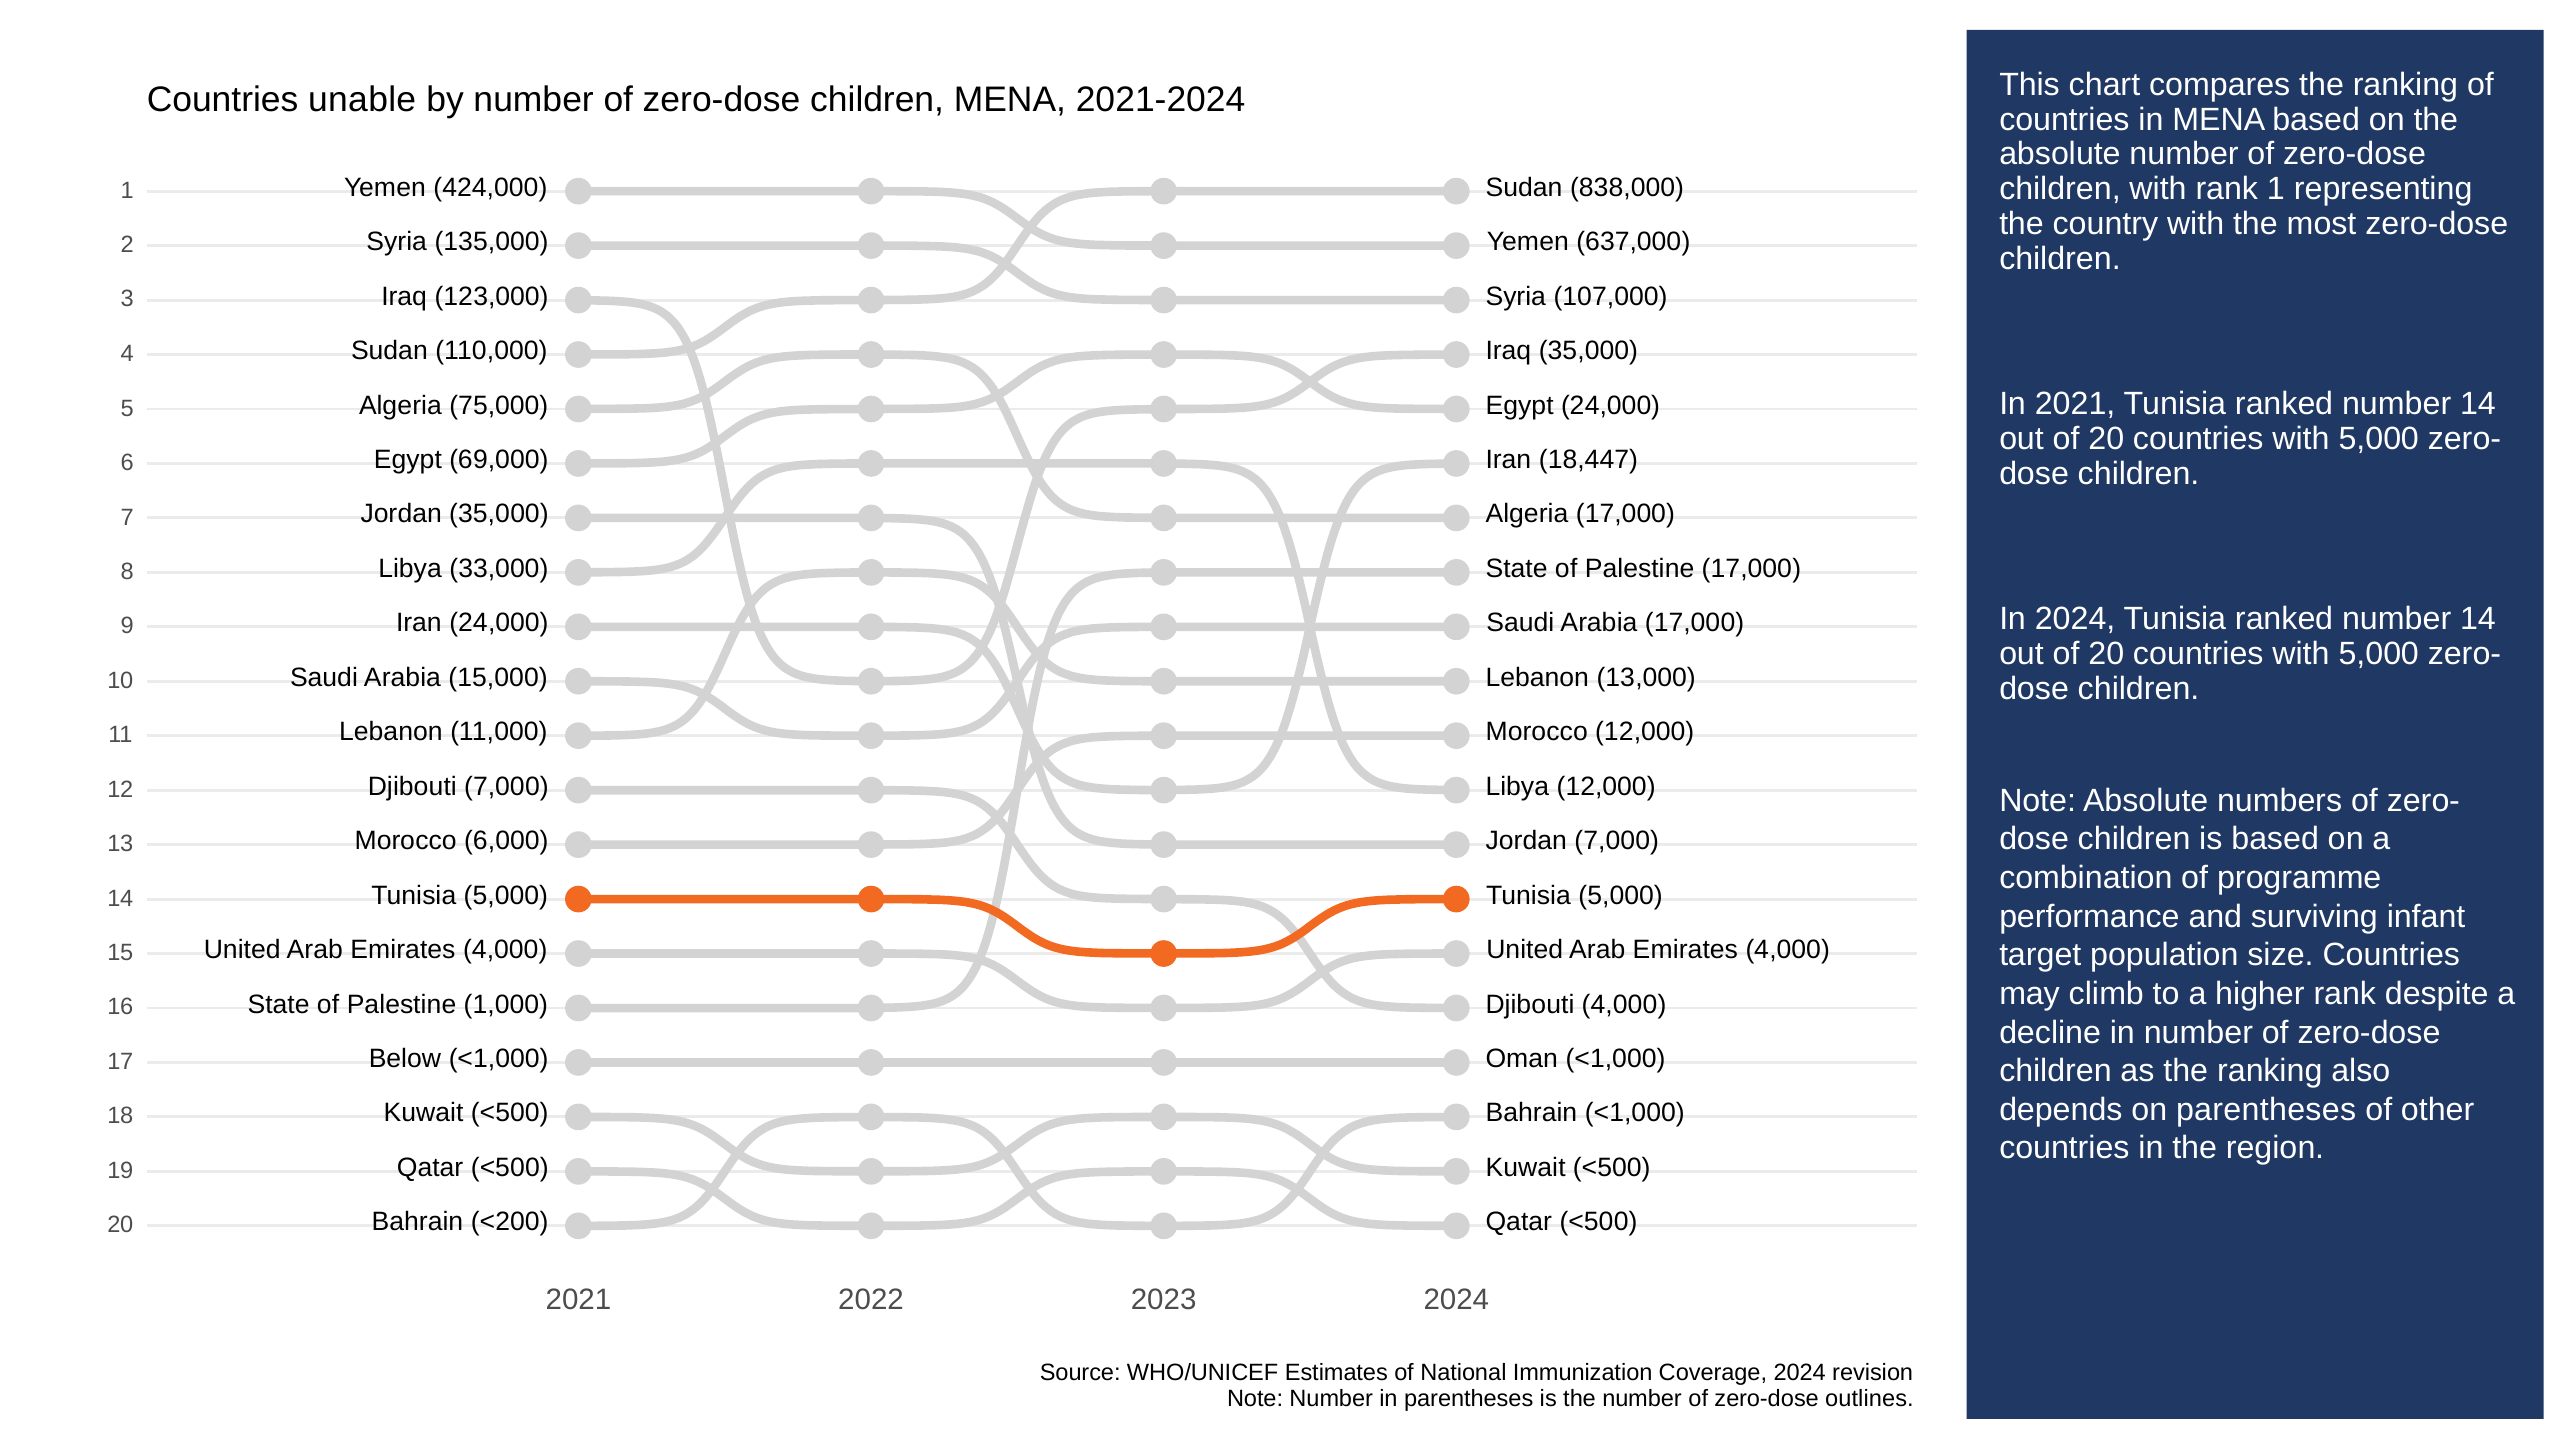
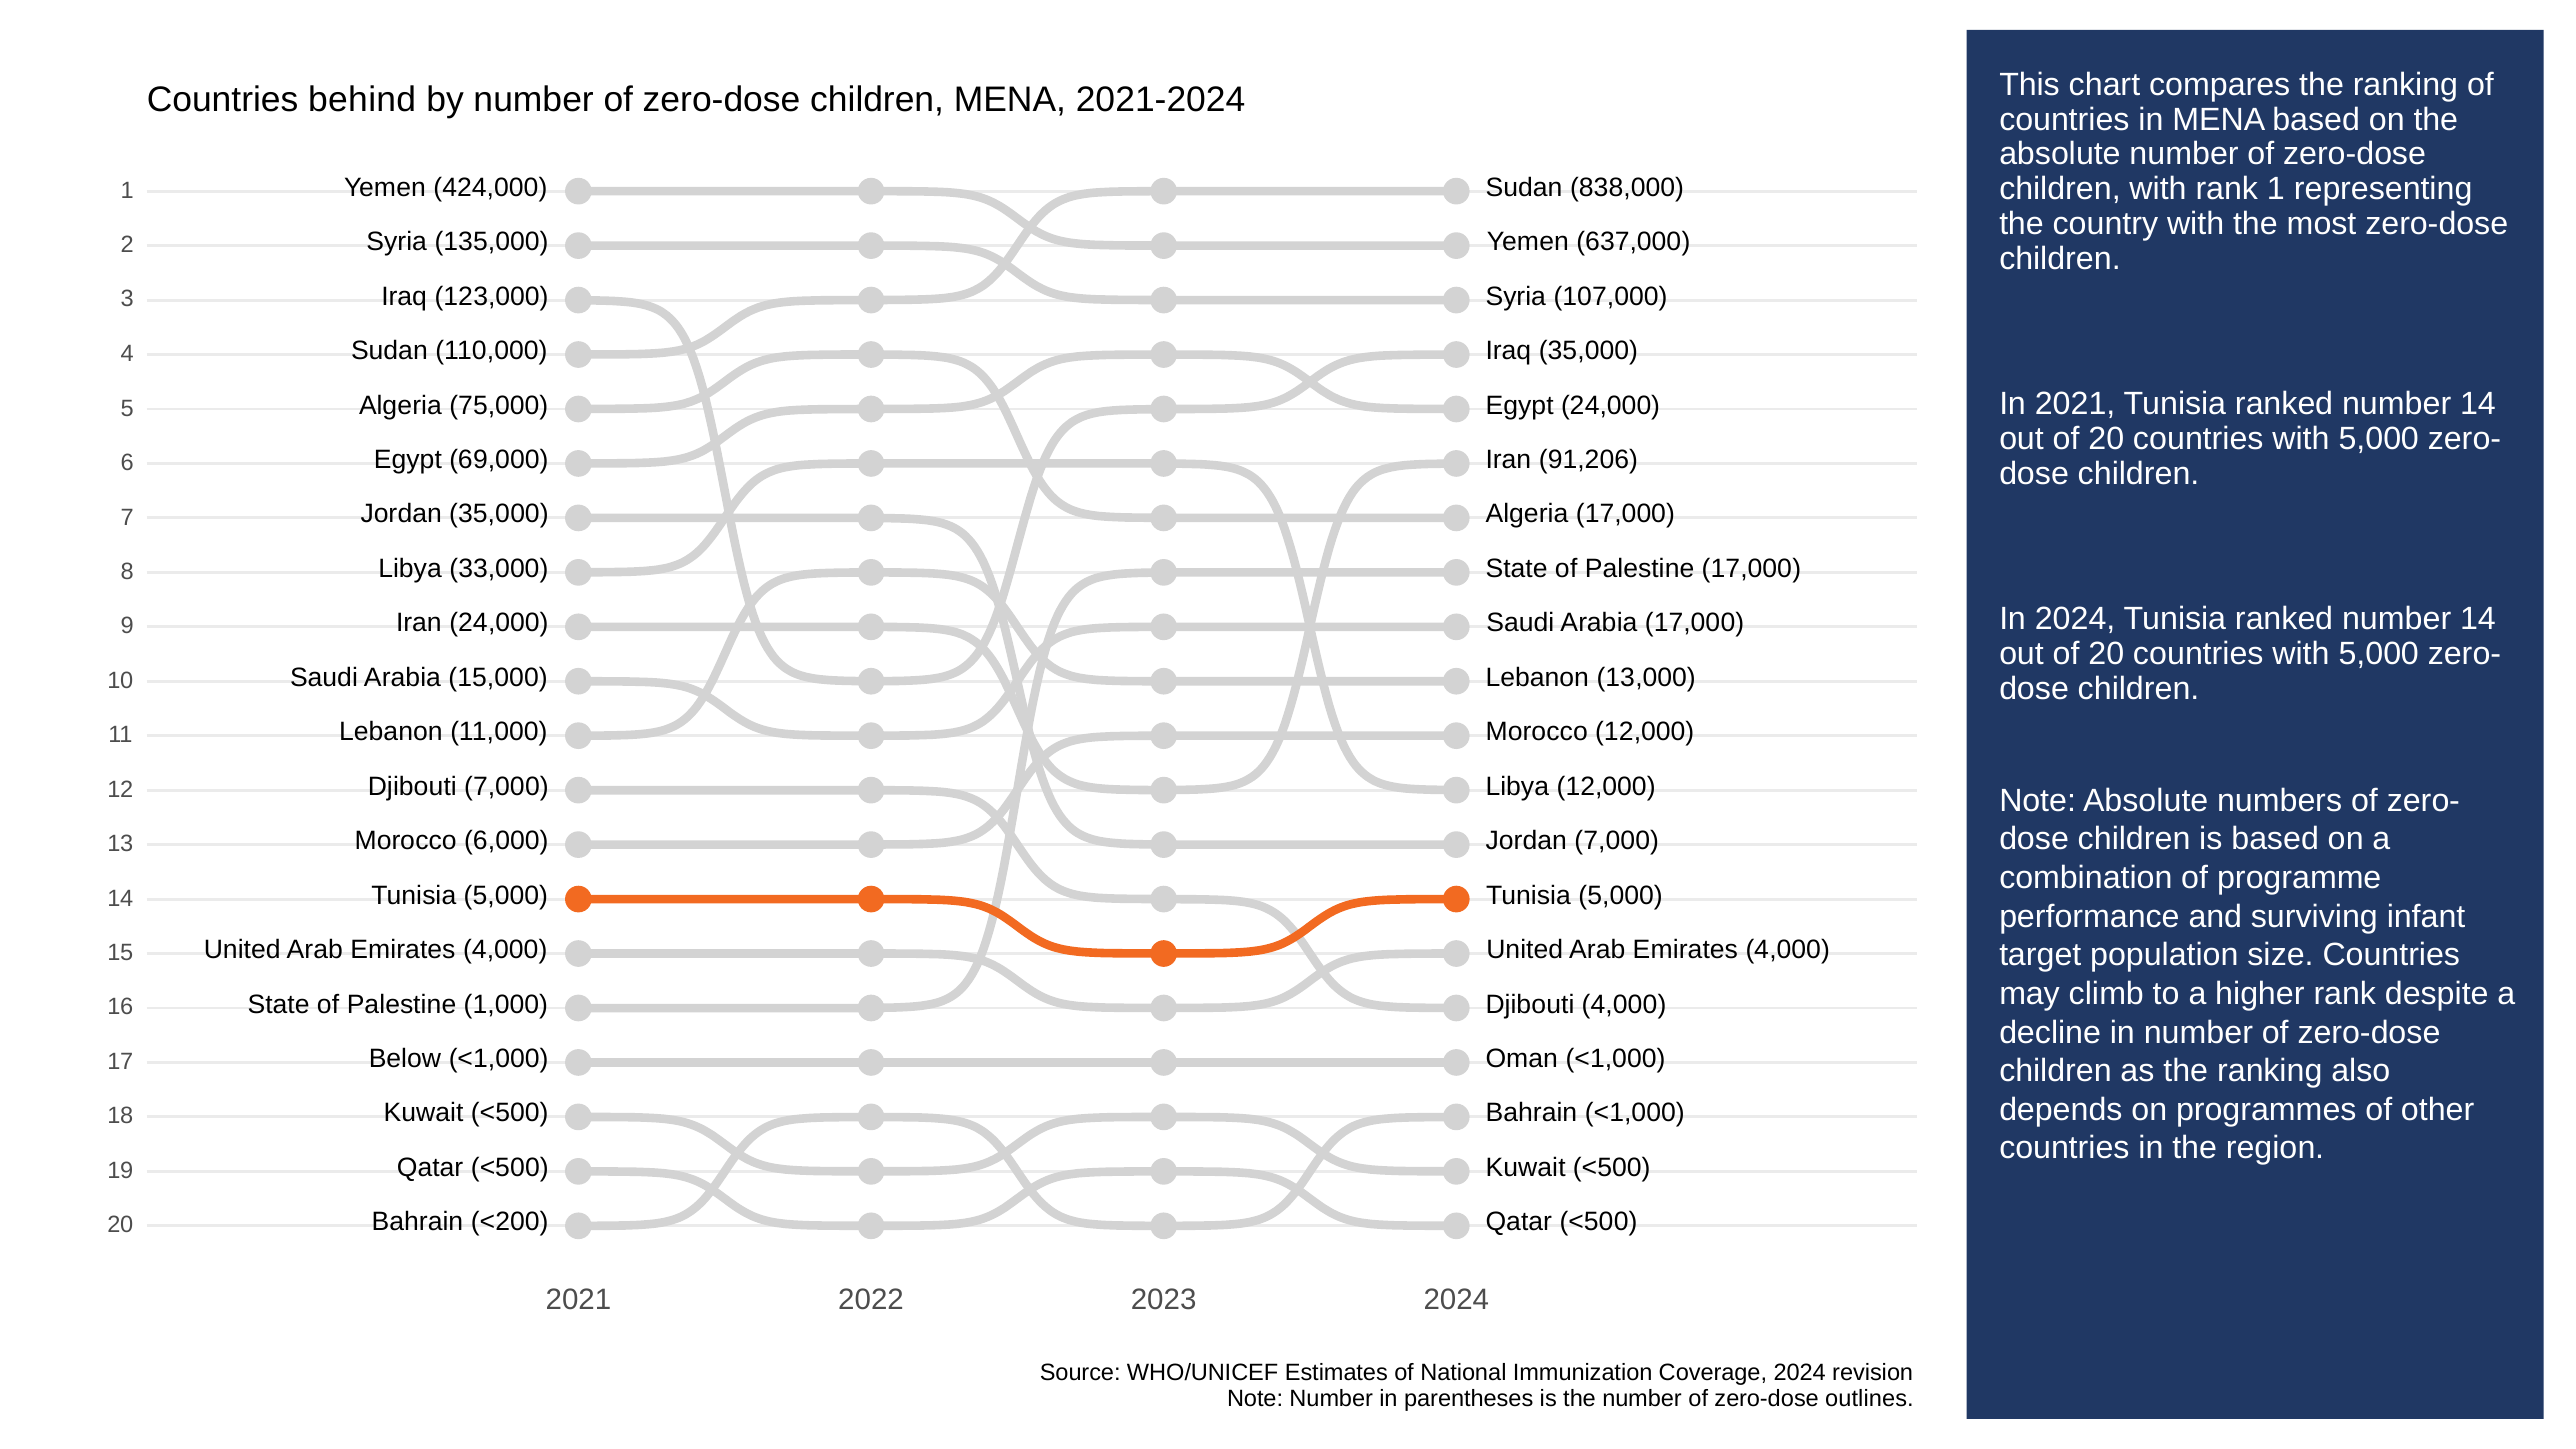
unable: unable -> behind
18,447: 18,447 -> 91,206
on parentheses: parentheses -> programmes
